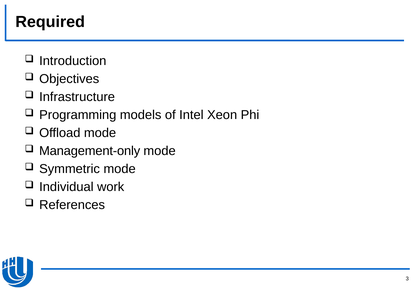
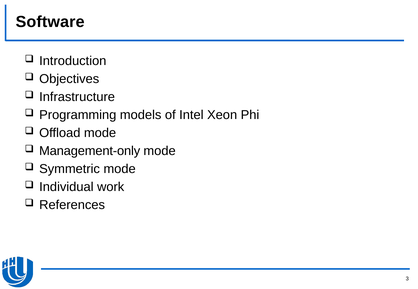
Required: Required -> Software
